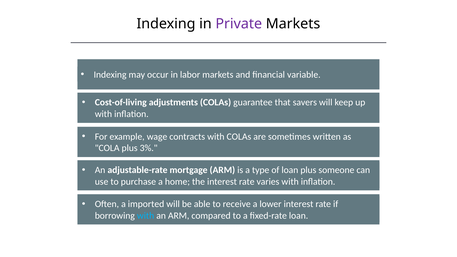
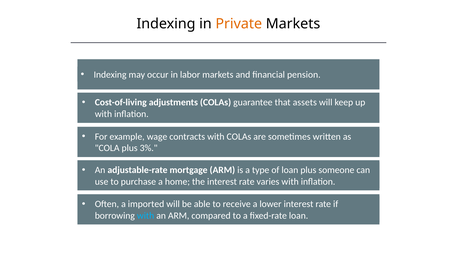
Private colour: purple -> orange
variable: variable -> pension
savers: savers -> assets
